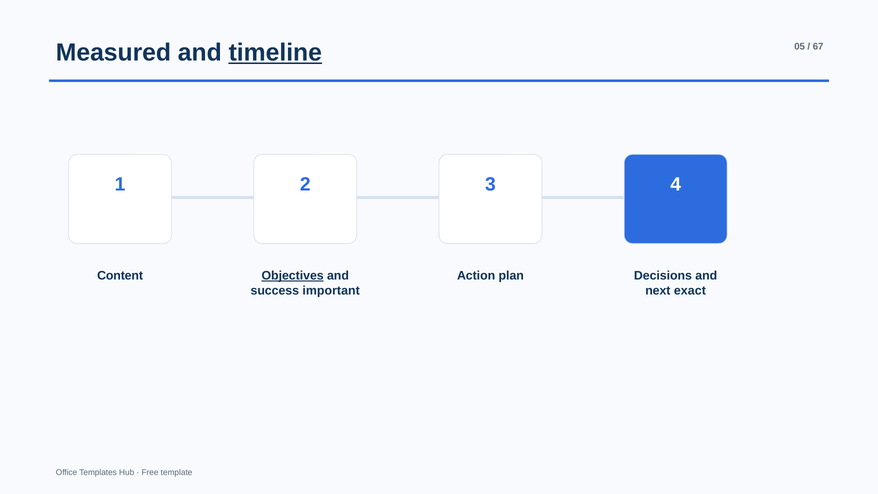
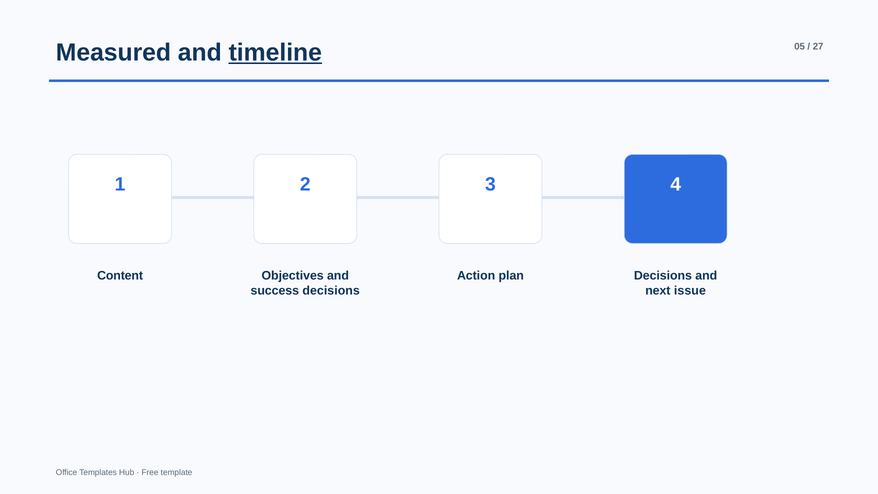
67: 67 -> 27
Objectives underline: present -> none
success important: important -> decisions
exact: exact -> issue
